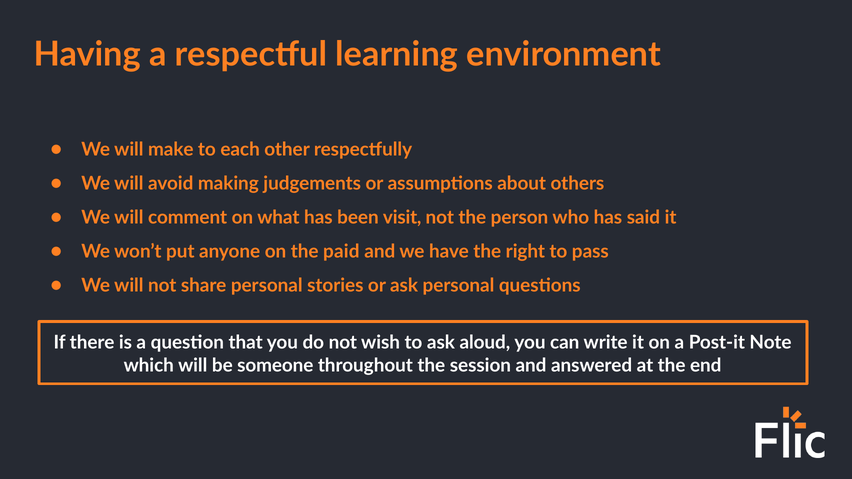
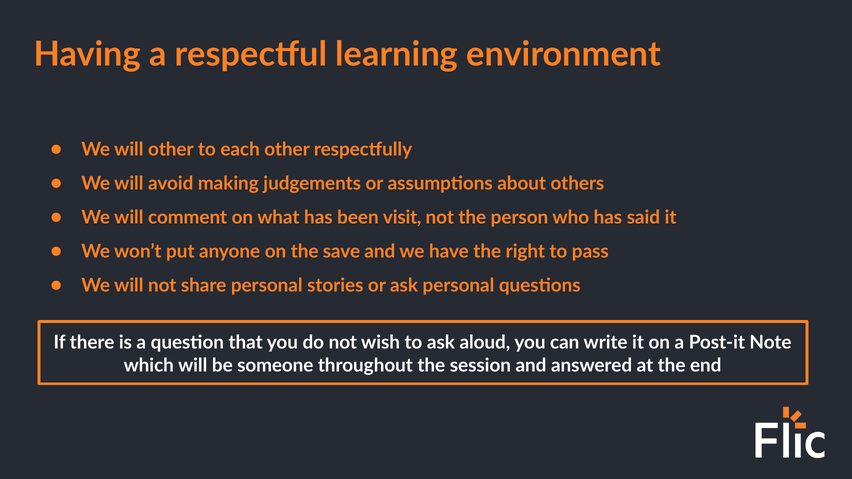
will make: make -> other
paid: paid -> save
